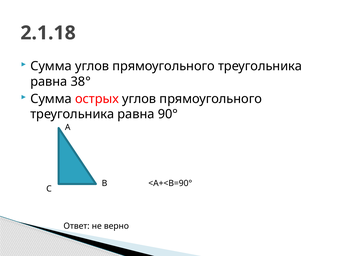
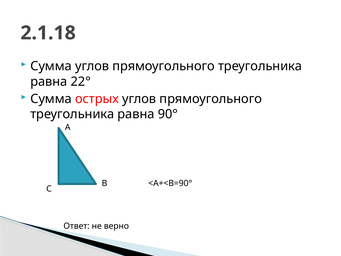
38°: 38° -> 22°
